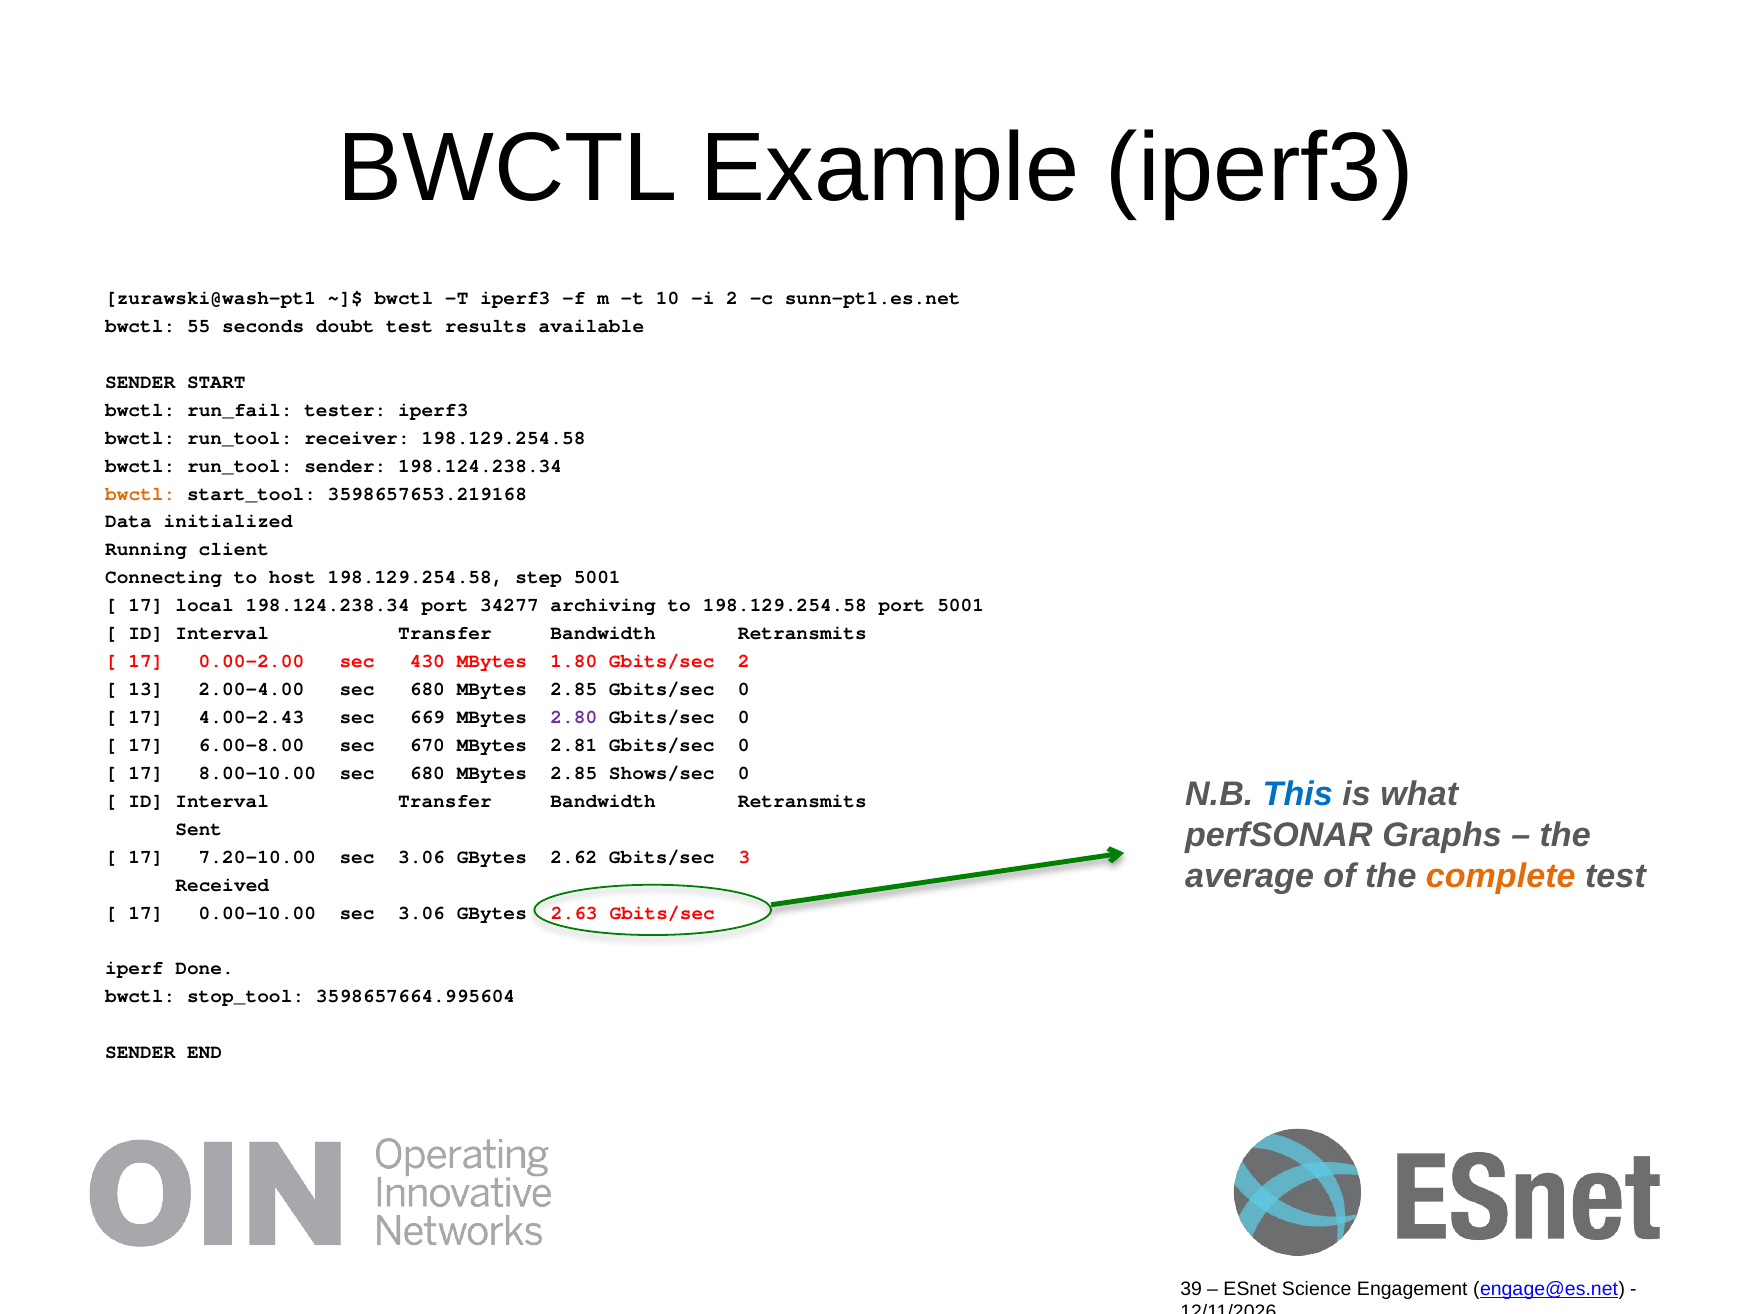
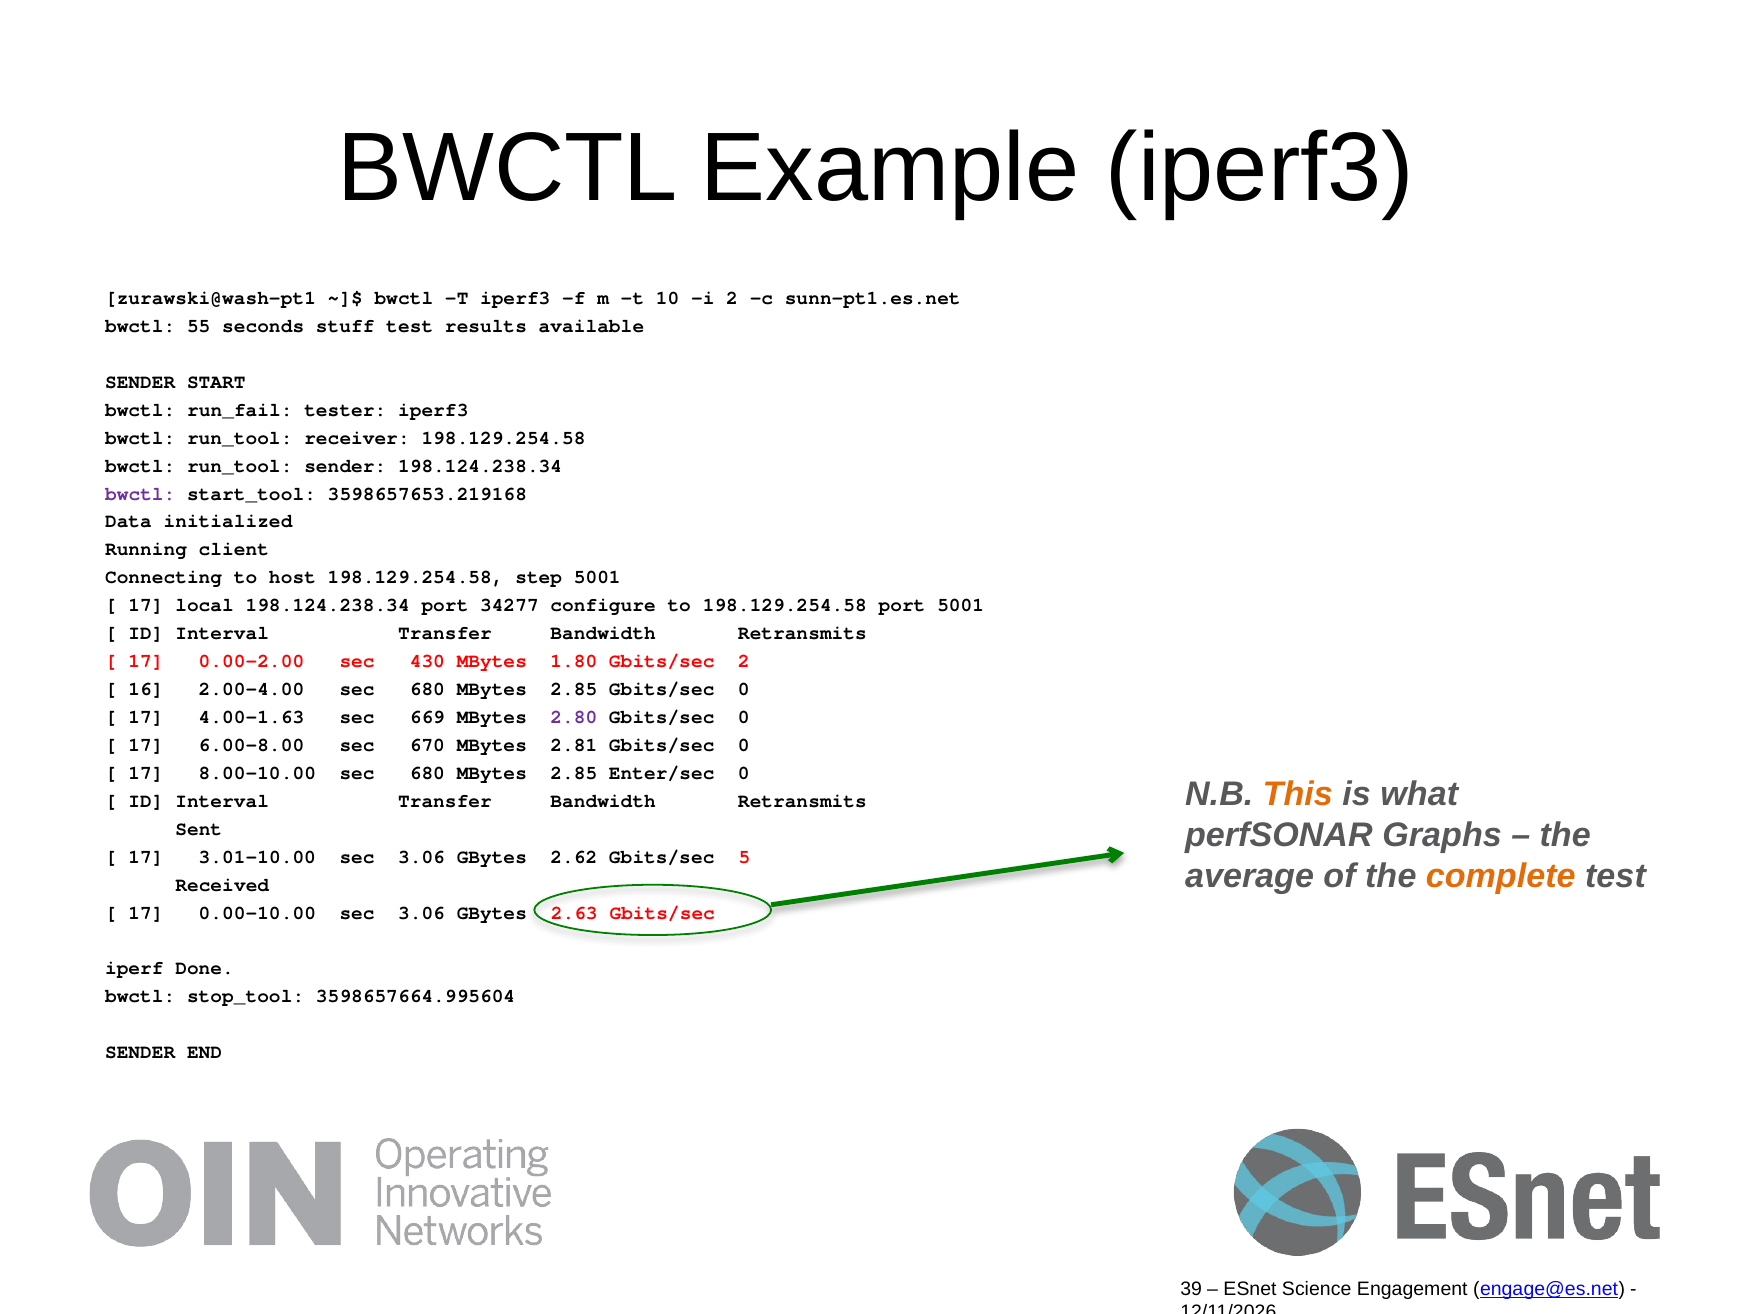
doubt: doubt -> stuff
bwctl at (140, 494) colour: orange -> purple
archiving: archiving -> configure
13: 13 -> 16
4.00-2.43: 4.00-2.43 -> 4.00-1.63
Shows/sec: Shows/sec -> Enter/sec
This colour: blue -> orange
7.20-10.00: 7.20-10.00 -> 3.01-10.00
3: 3 -> 5
